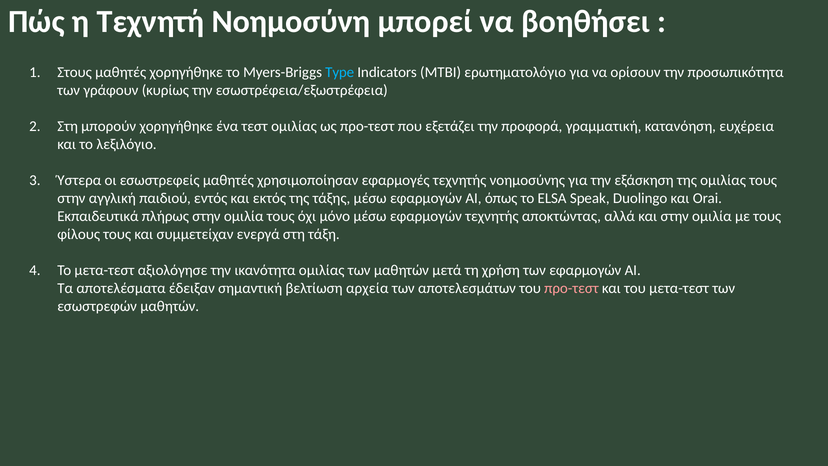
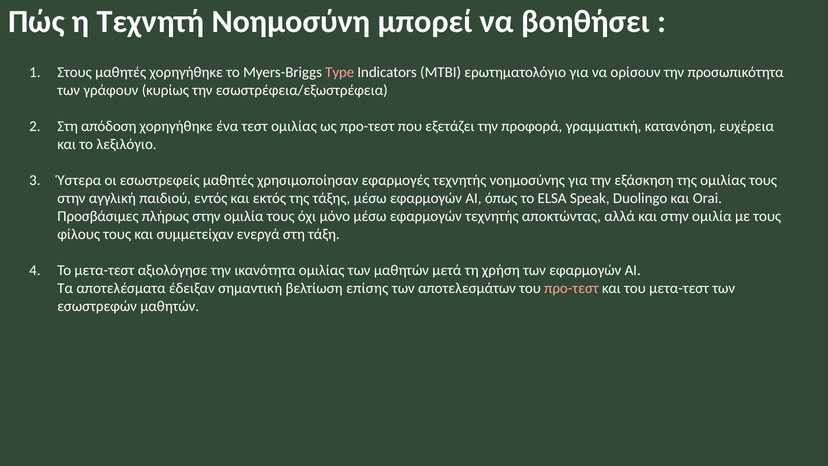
Type colour: light blue -> pink
μπορούν: μπορούν -> απόδοση
Εκπαιδευτικά: Εκπαιδευτικά -> Προσβάσιμες
αρχεία: αρχεία -> επίσης
